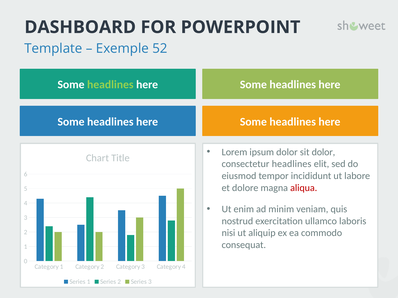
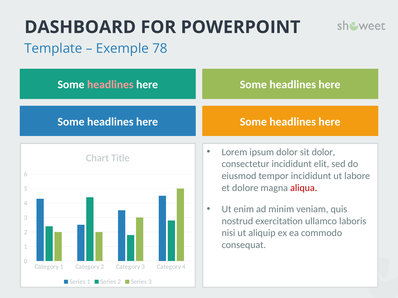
52: 52 -> 78
headlines at (110, 85) colour: light green -> pink
consectetur headlines: headlines -> incididunt
